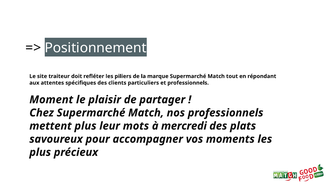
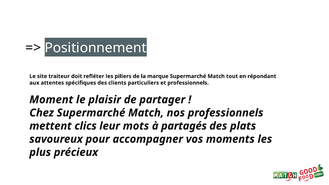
mettent plus: plus -> clics
mercredi: mercredi -> partagés
